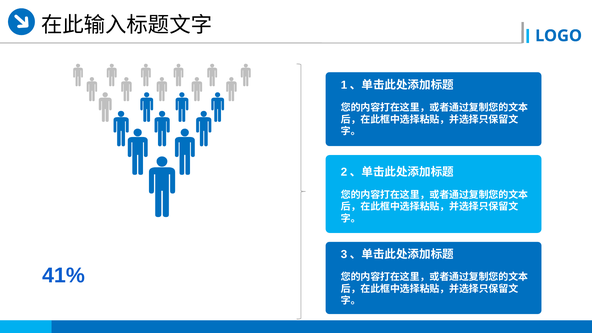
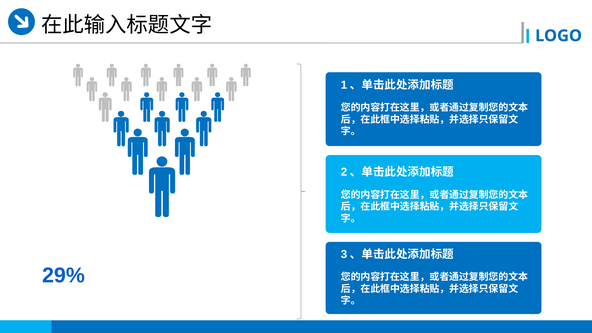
41%: 41% -> 29%
